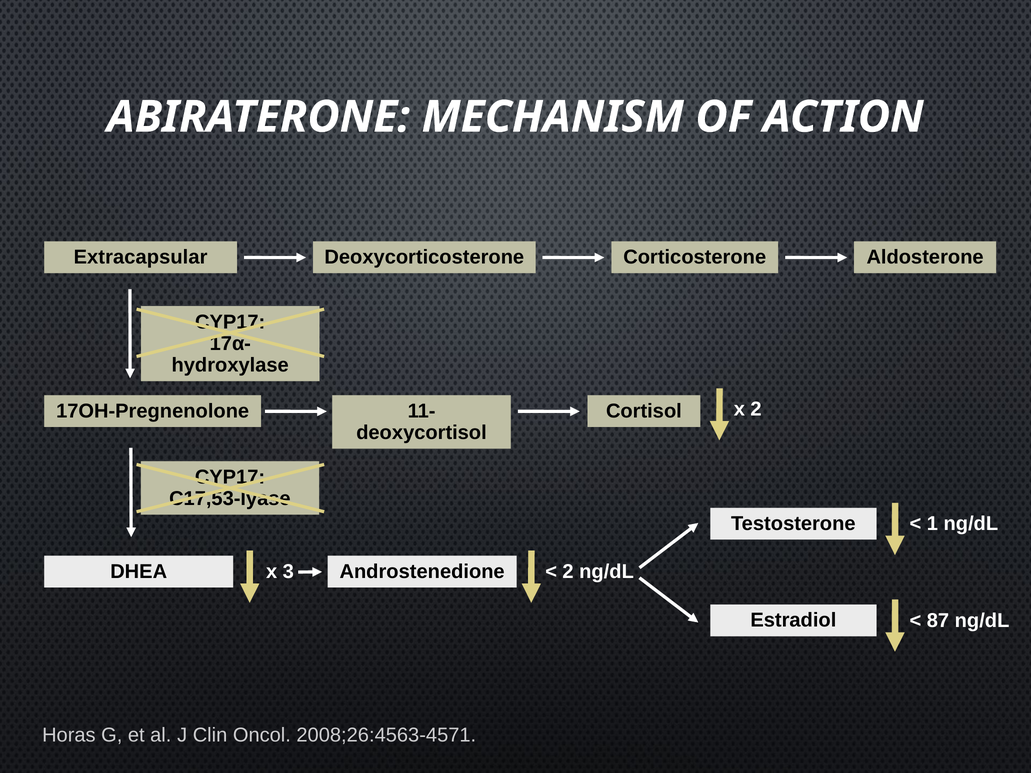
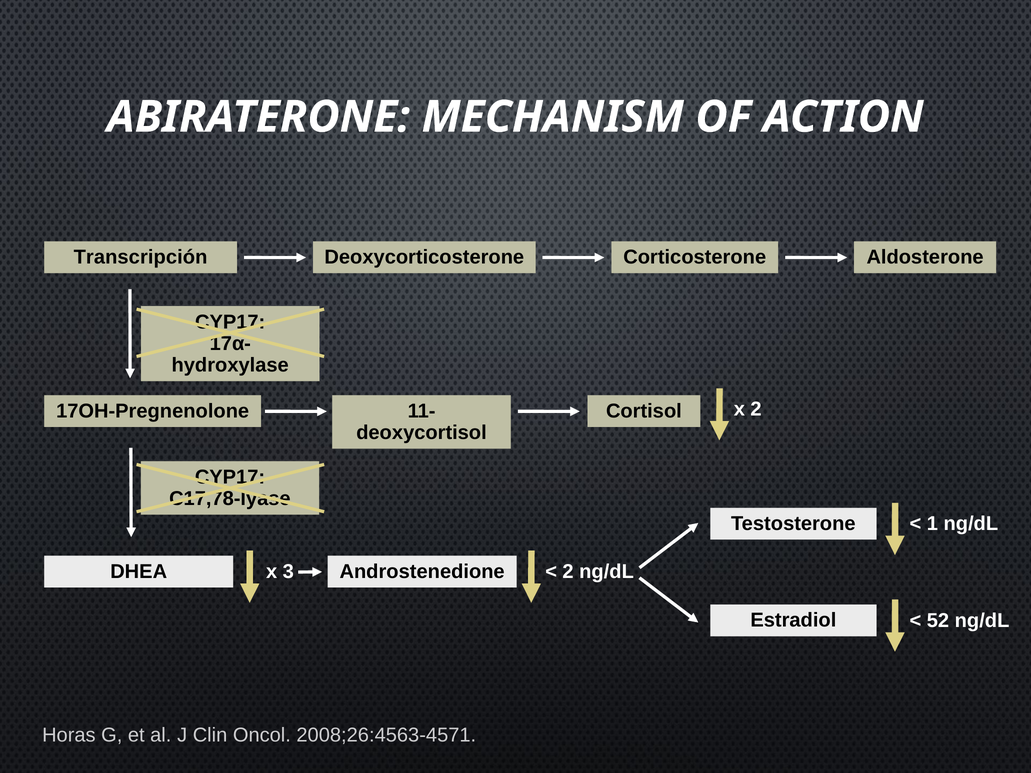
Extracapsular: Extracapsular -> Transcripción
C17,53-lyase: C17,53-lyase -> C17,78-lyase
87: 87 -> 52
